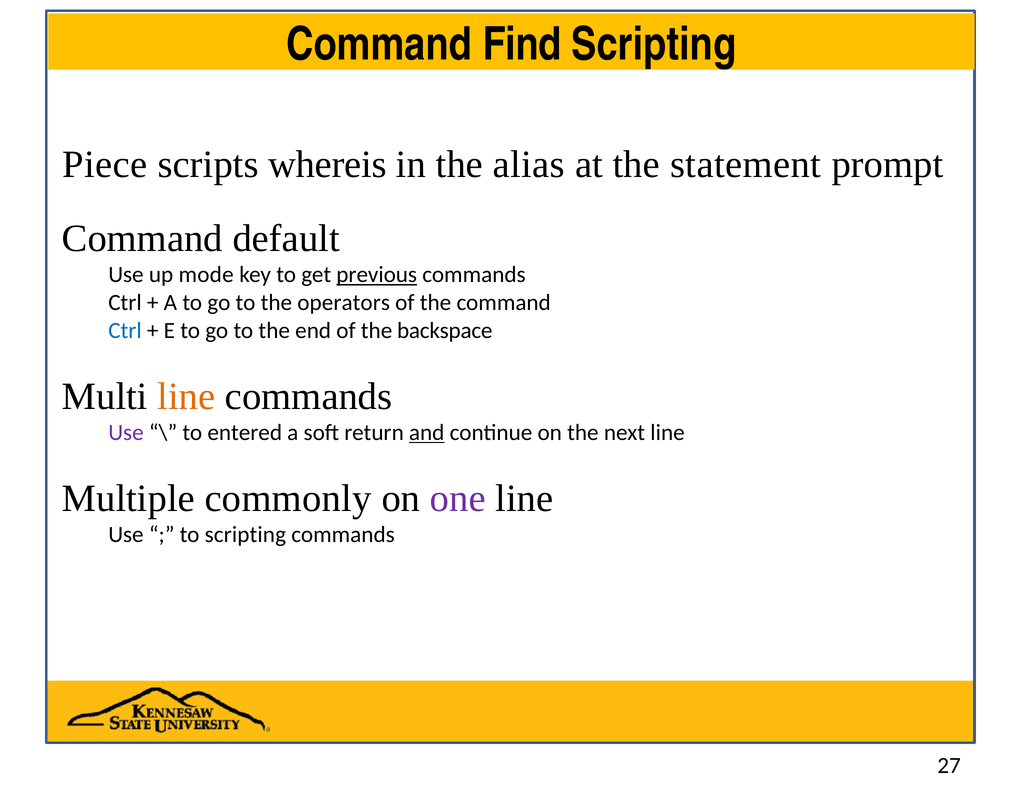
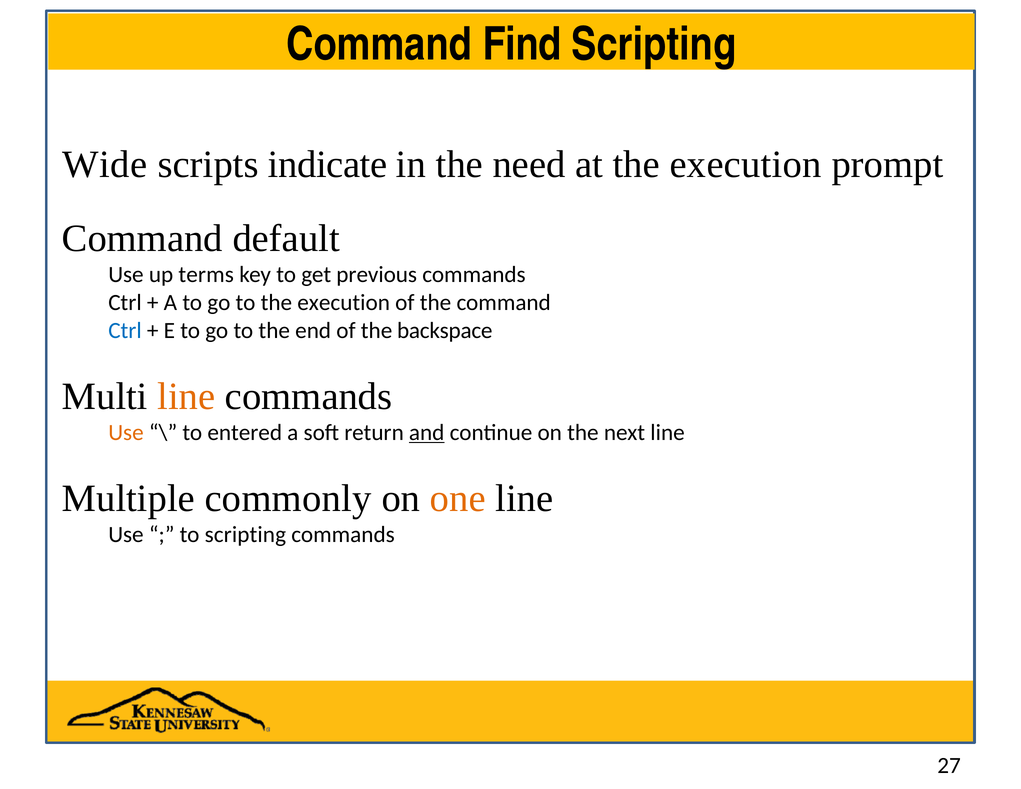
Piece: Piece -> Wide
whereis: whereis -> indicate
alias: alias -> need
at the statement: statement -> execution
mode: mode -> terms
previous underline: present -> none
to the operators: operators -> execution
Use at (126, 432) colour: purple -> orange
one colour: purple -> orange
